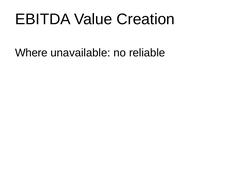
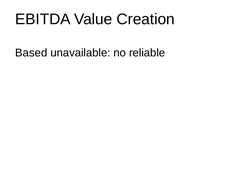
Where: Where -> Based
